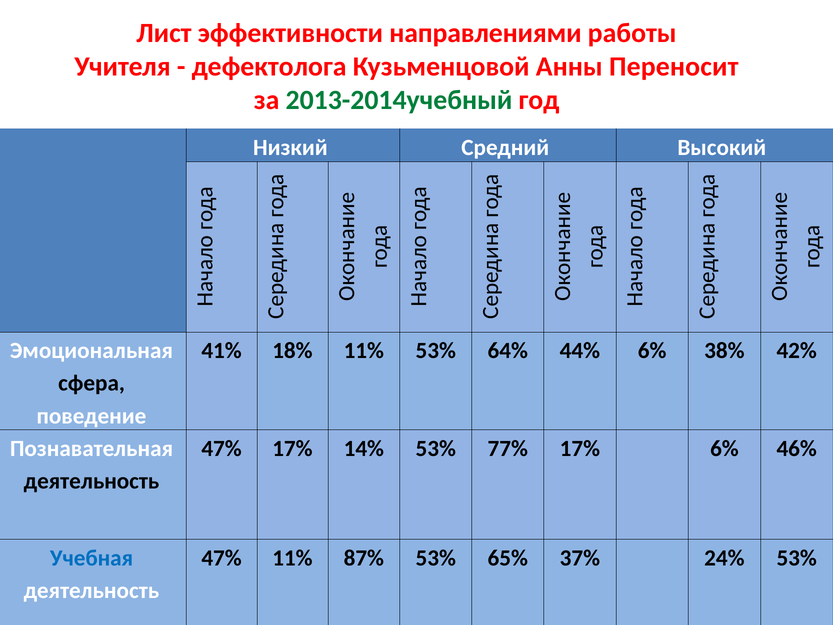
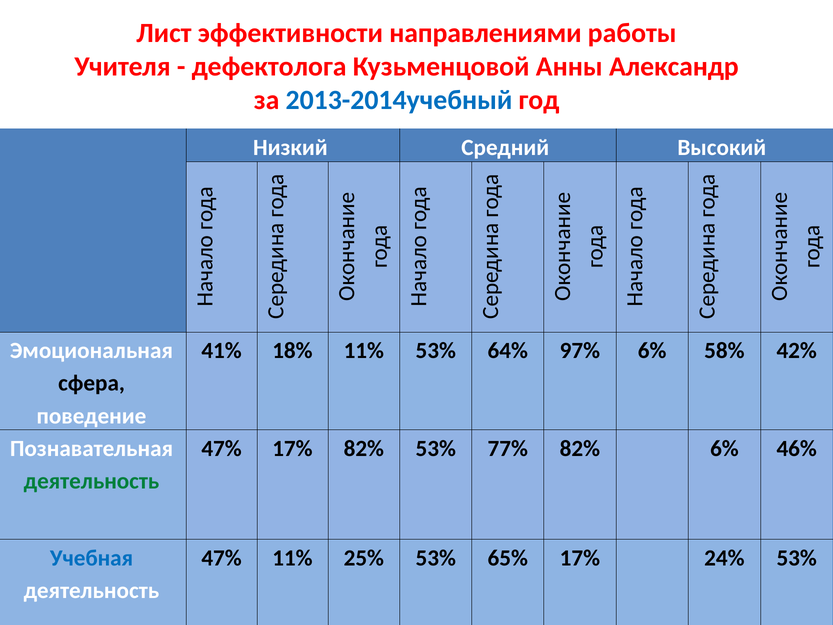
Переносит: Переносит -> Александр
2013-2014учебный colour: green -> blue
44%: 44% -> 97%
38%: 38% -> 58%
17% 14%: 14% -> 82%
77% 17%: 17% -> 82%
деятельность at (91, 481) colour: black -> green
87%: 87% -> 25%
65% 37%: 37% -> 17%
